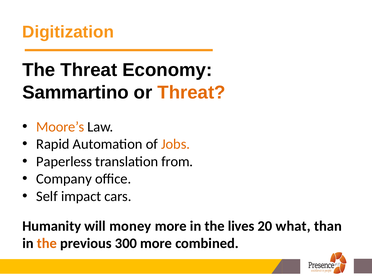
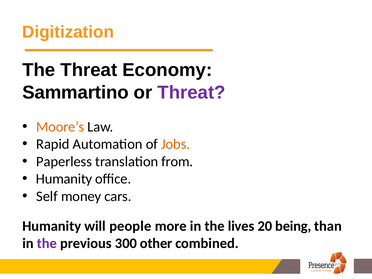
Threat at (192, 92) colour: orange -> purple
Company at (64, 179): Company -> Humanity
impact: impact -> money
money: money -> people
what: what -> being
the at (47, 243) colour: orange -> purple
300 more: more -> other
